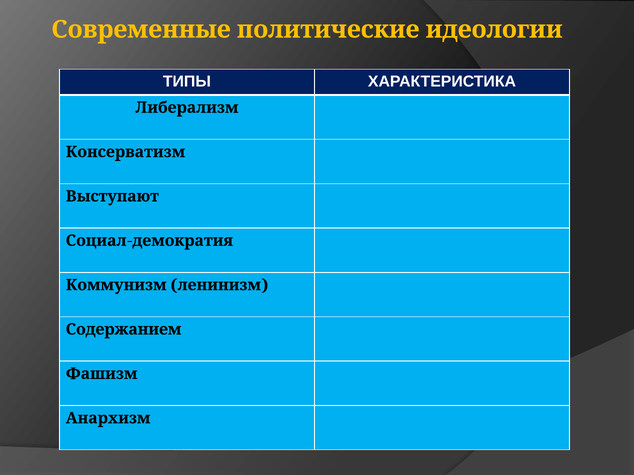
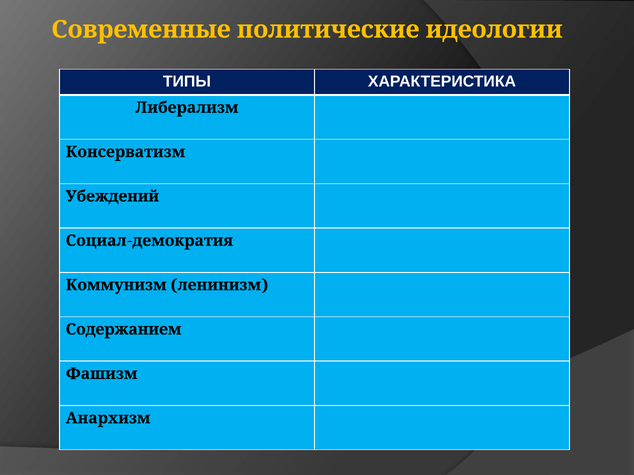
Выступают: Выступают -> Убеждений
